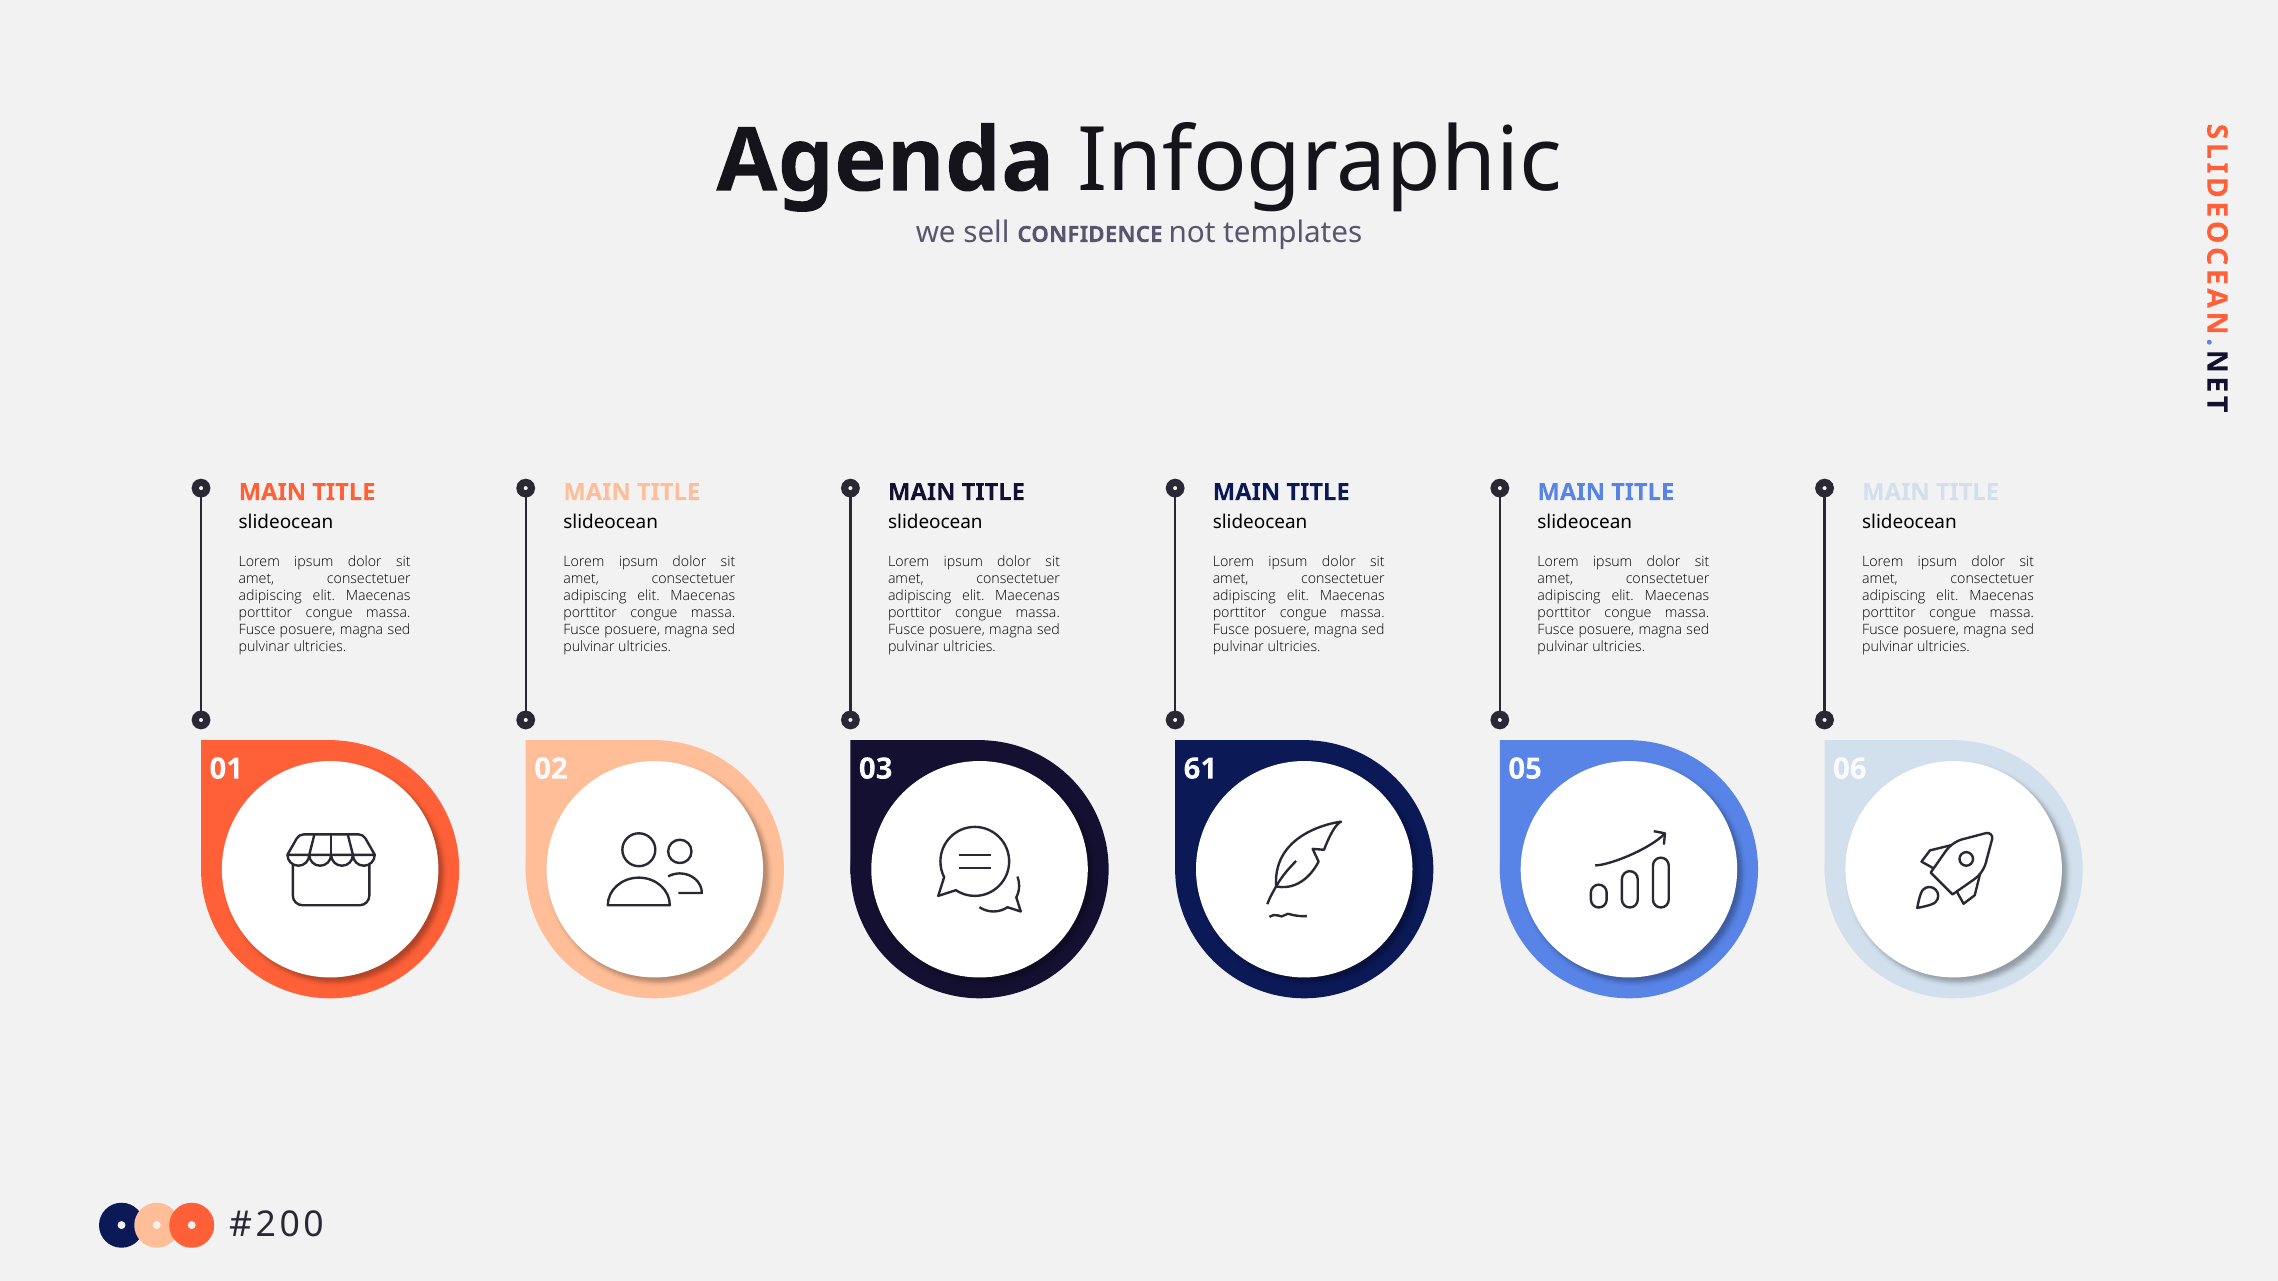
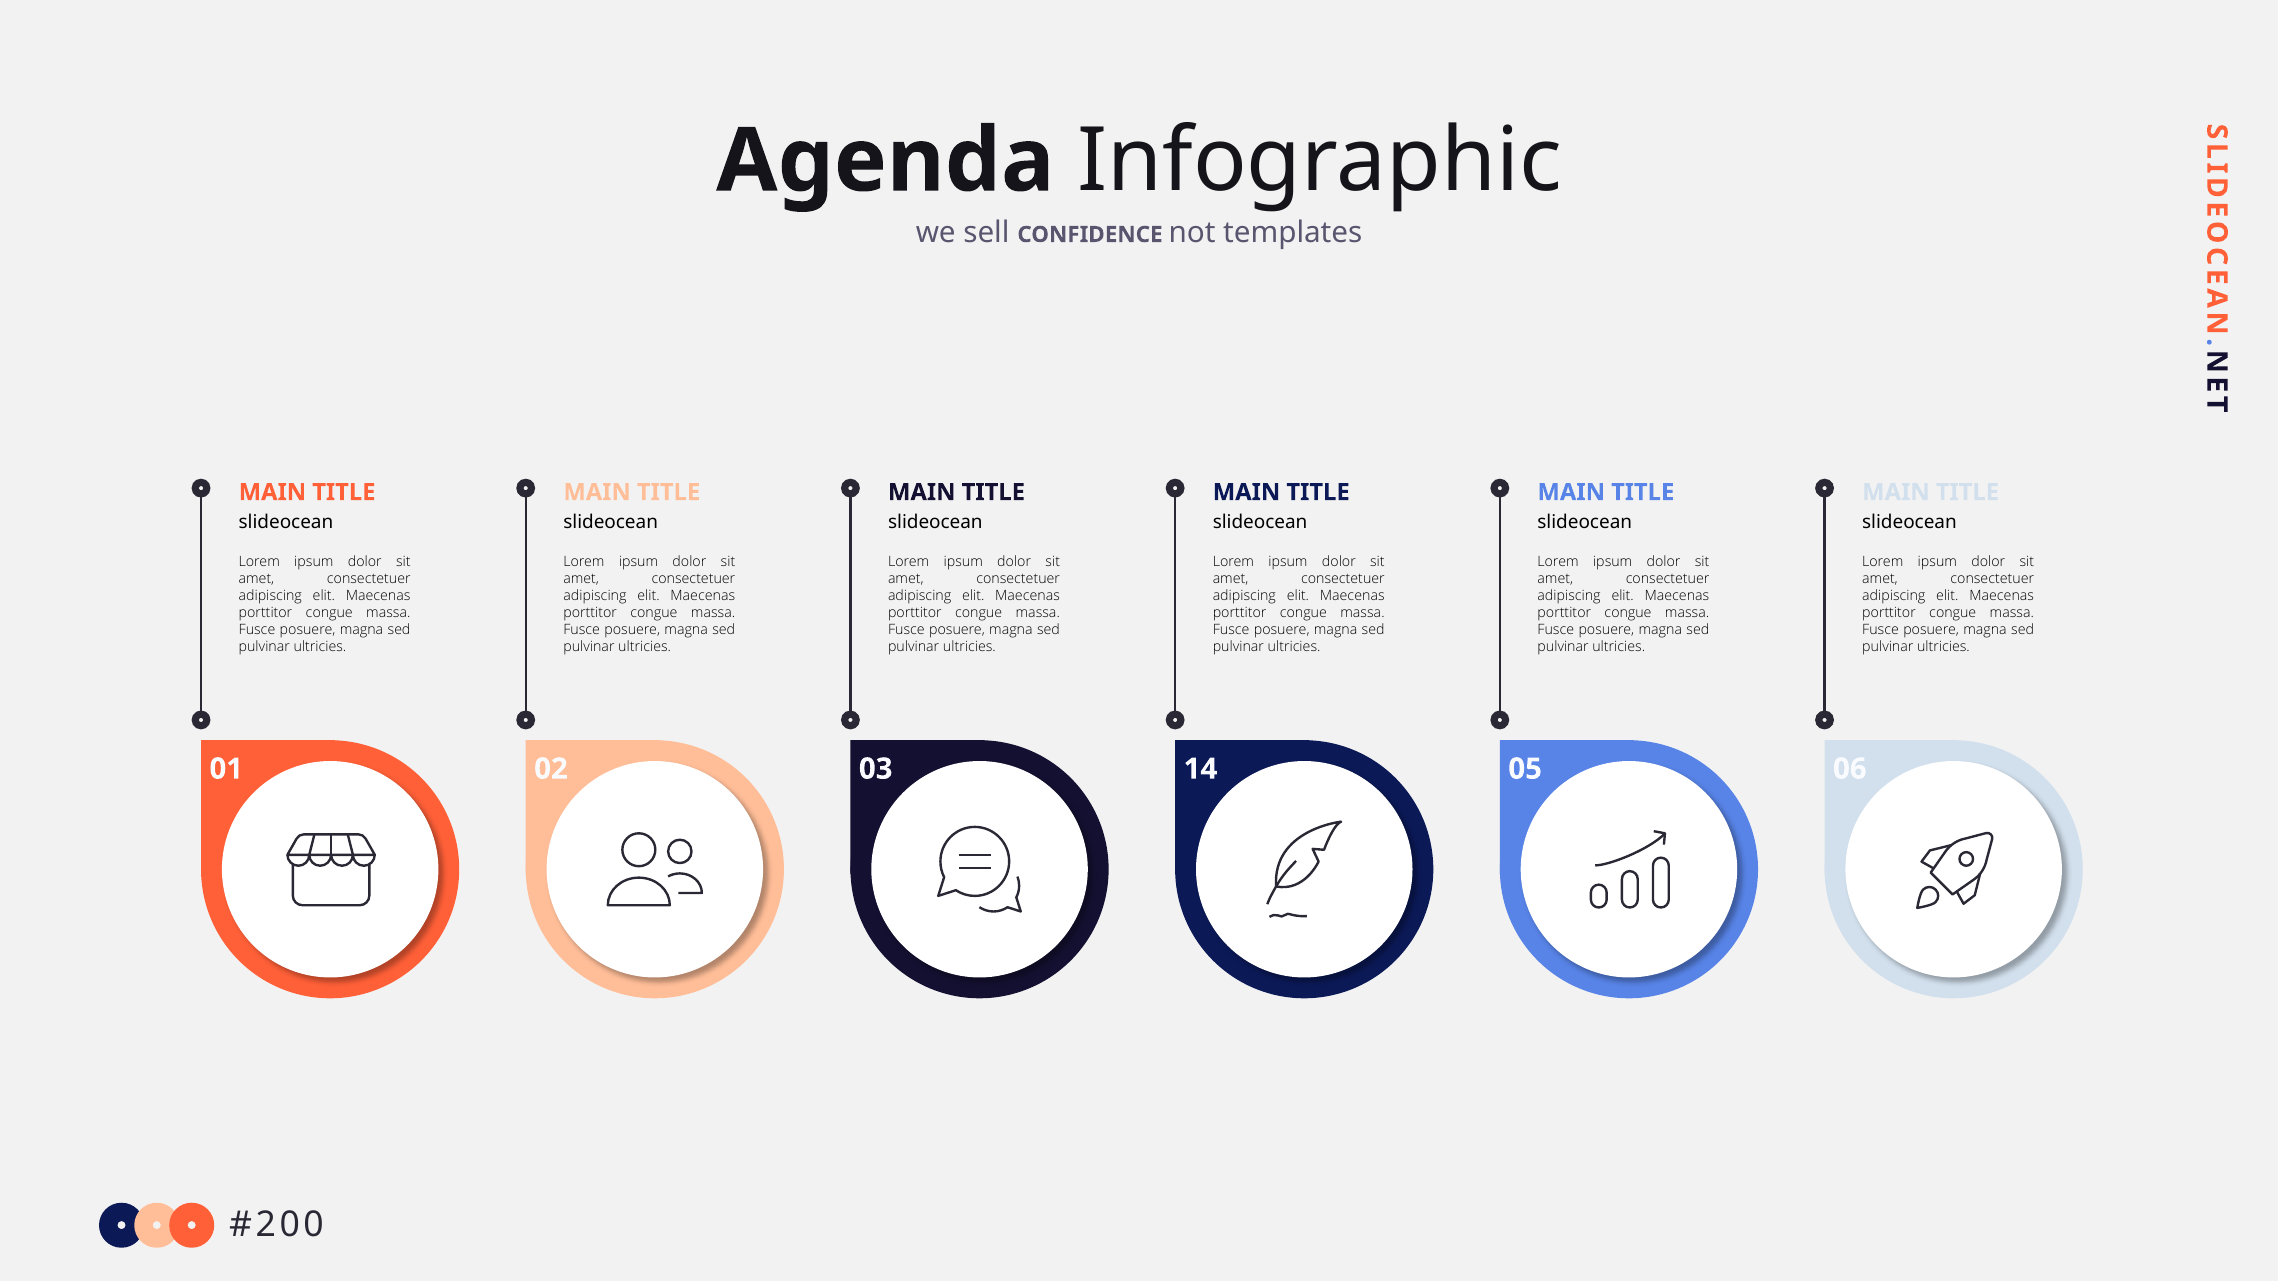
61: 61 -> 14
